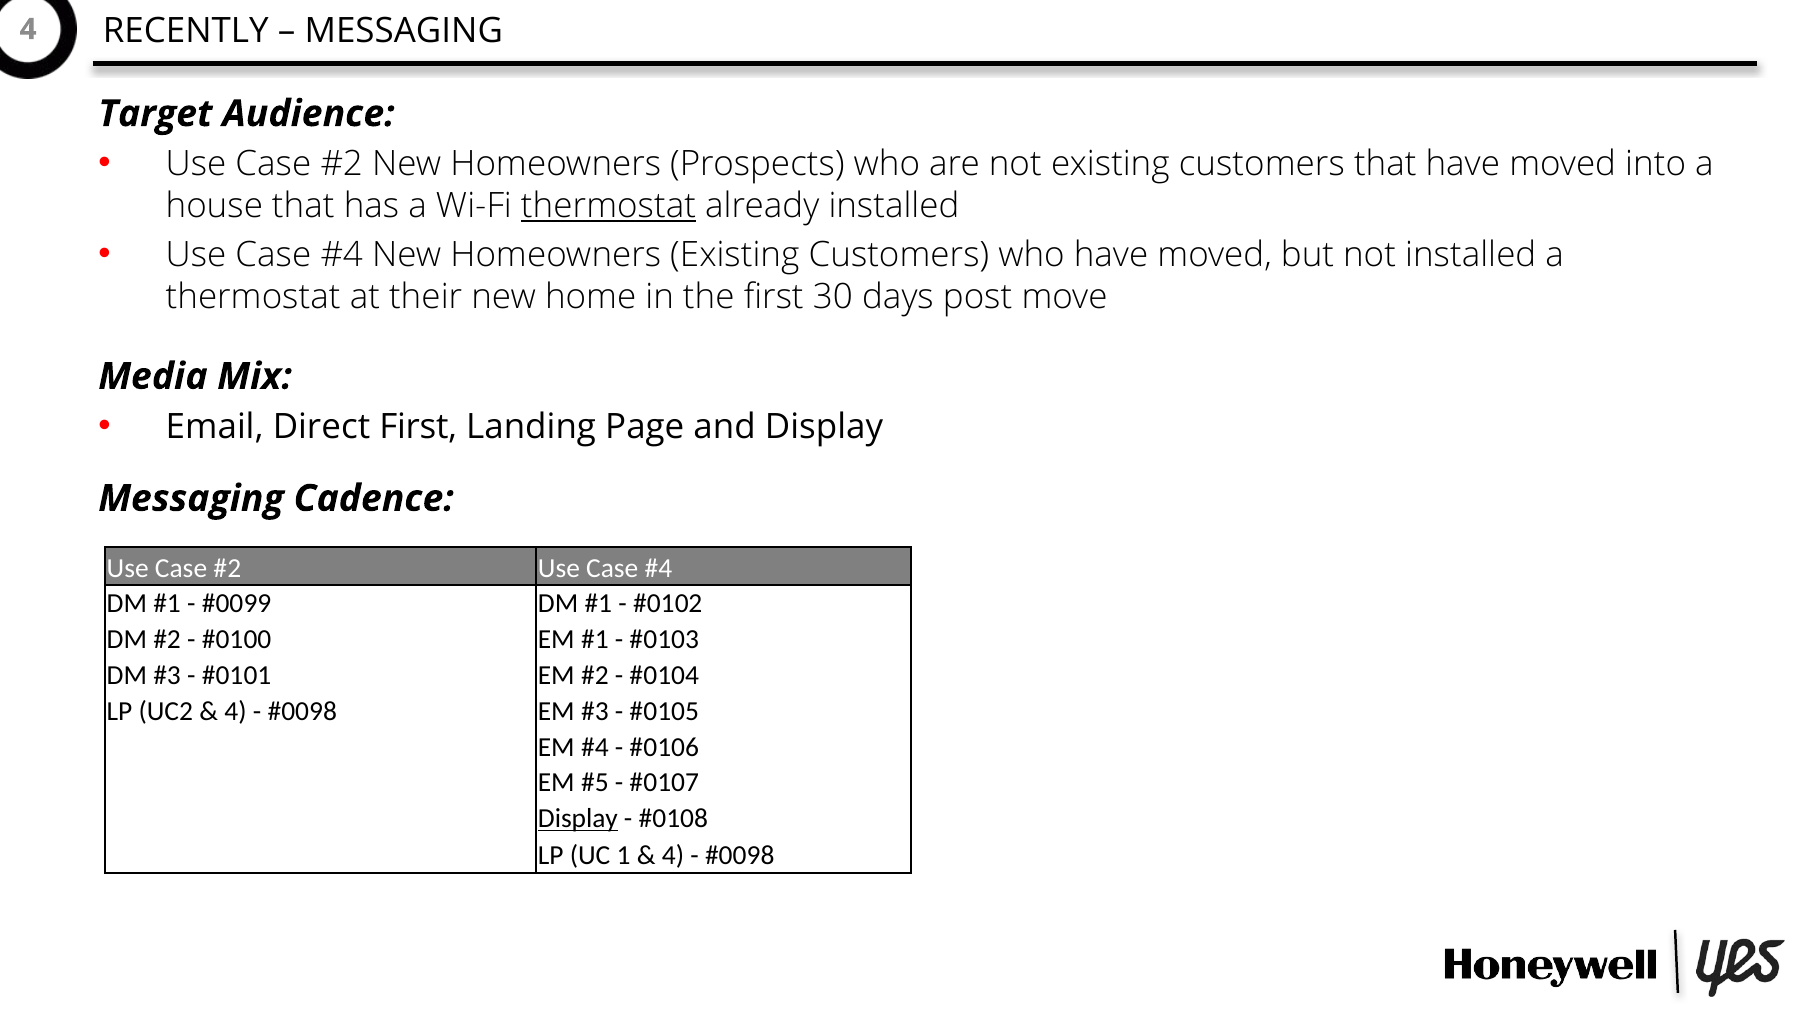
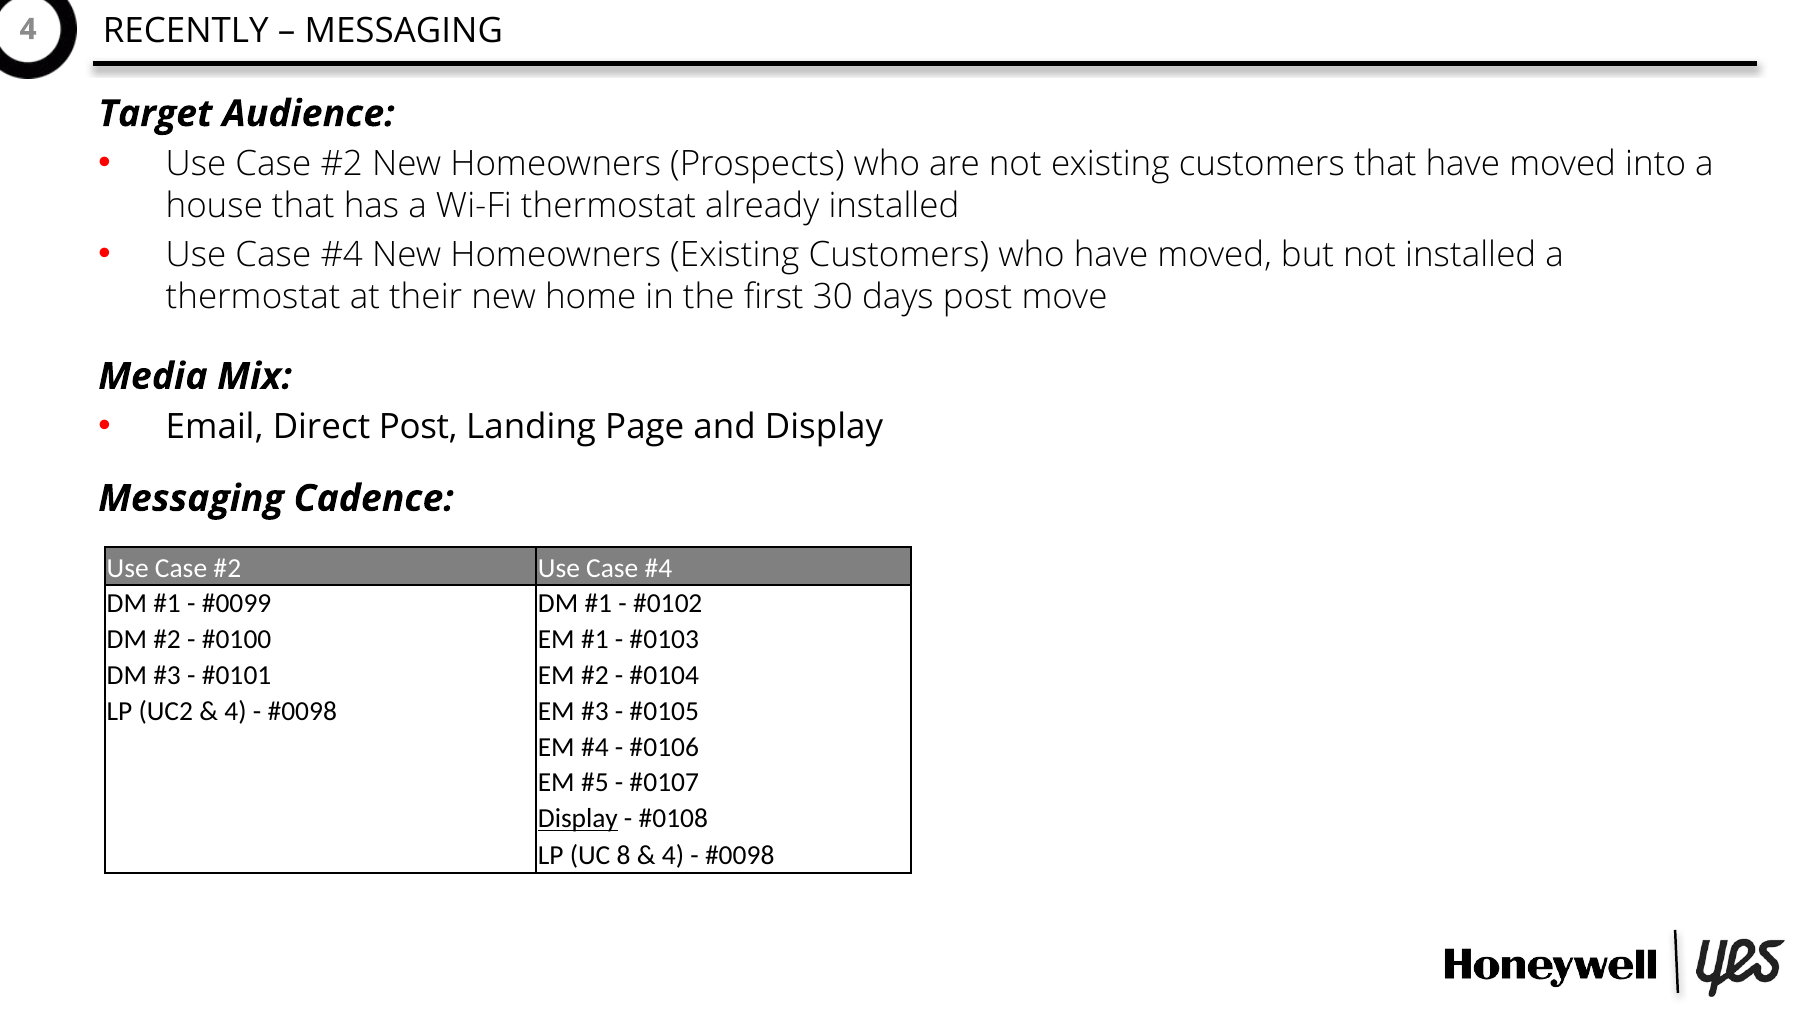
thermostat at (609, 206) underline: present -> none
Direct First: First -> Post
1: 1 -> 8
